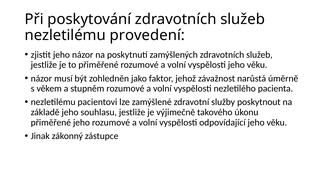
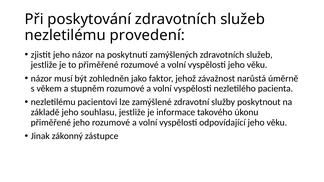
výjimečně: výjimečně -> informace
